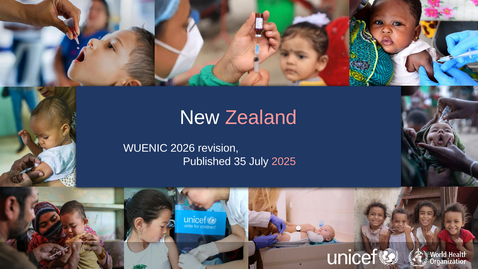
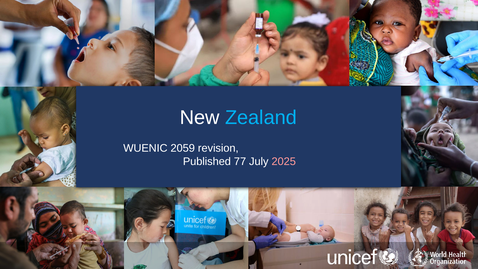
Zealand colour: pink -> light blue
2026: 2026 -> 2059
35: 35 -> 77
